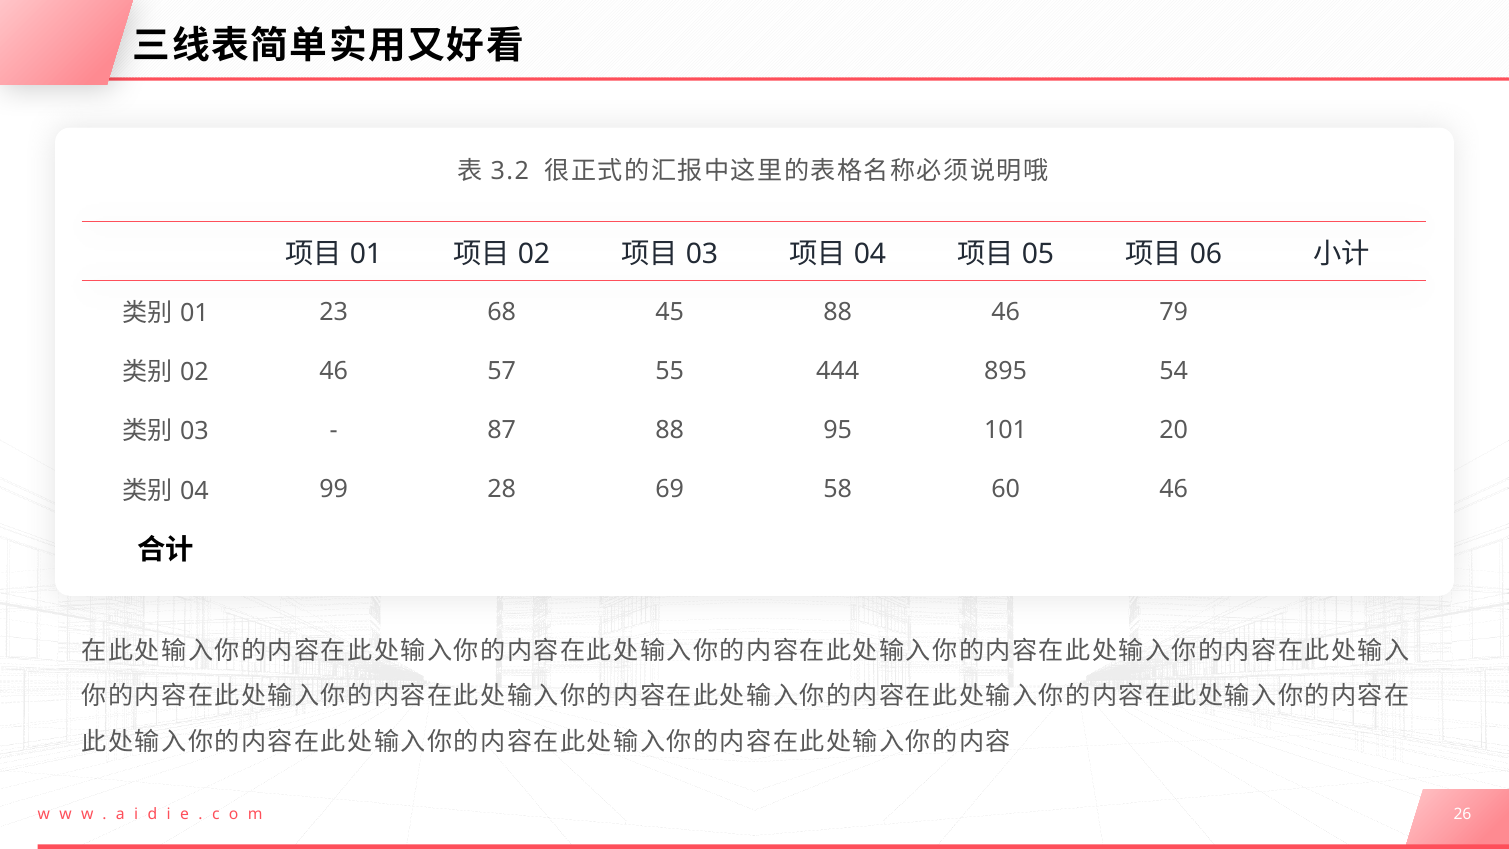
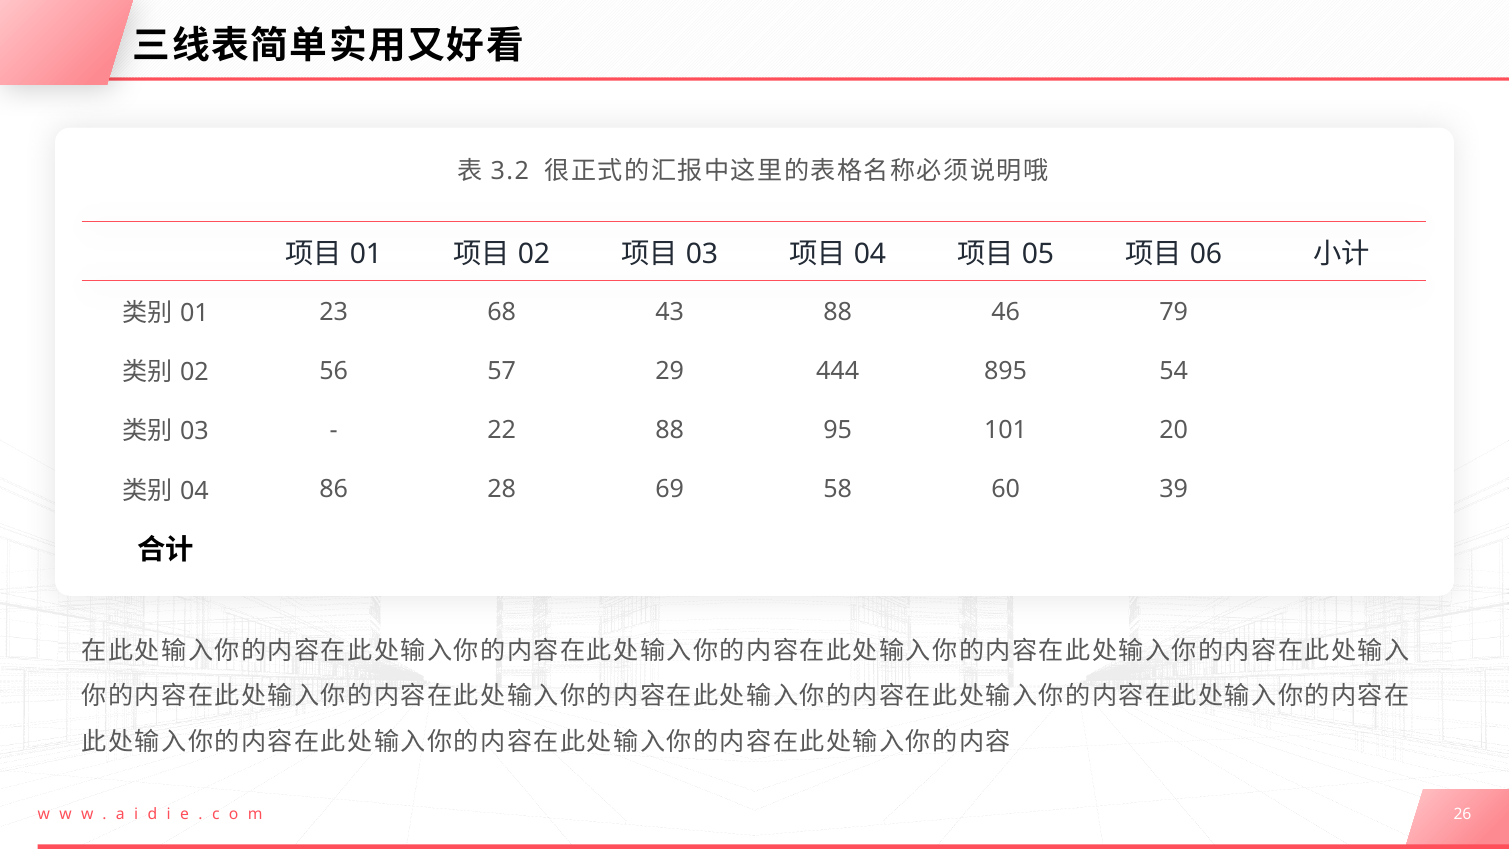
45: 45 -> 43
46 at (334, 371): 46 -> 56
55: 55 -> 29
87: 87 -> 22
99: 99 -> 86
60 46: 46 -> 39
